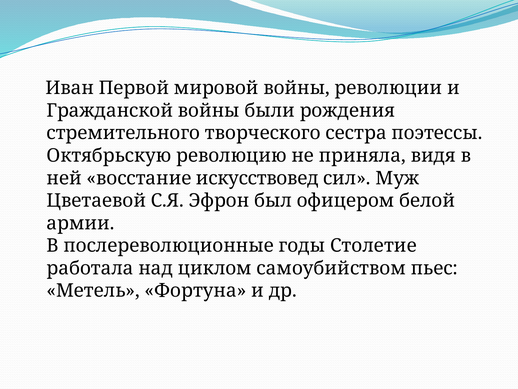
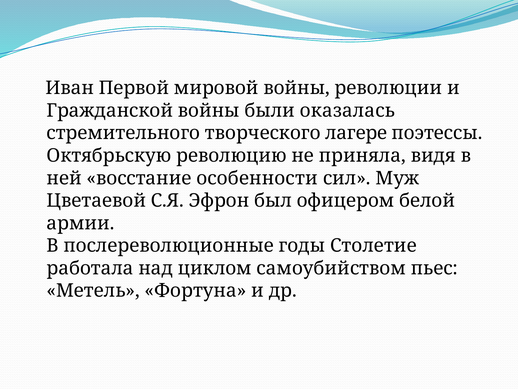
рождения: рождения -> оказалась
сестра: сестра -> лагере
искусствовед: искусствовед -> особенности
